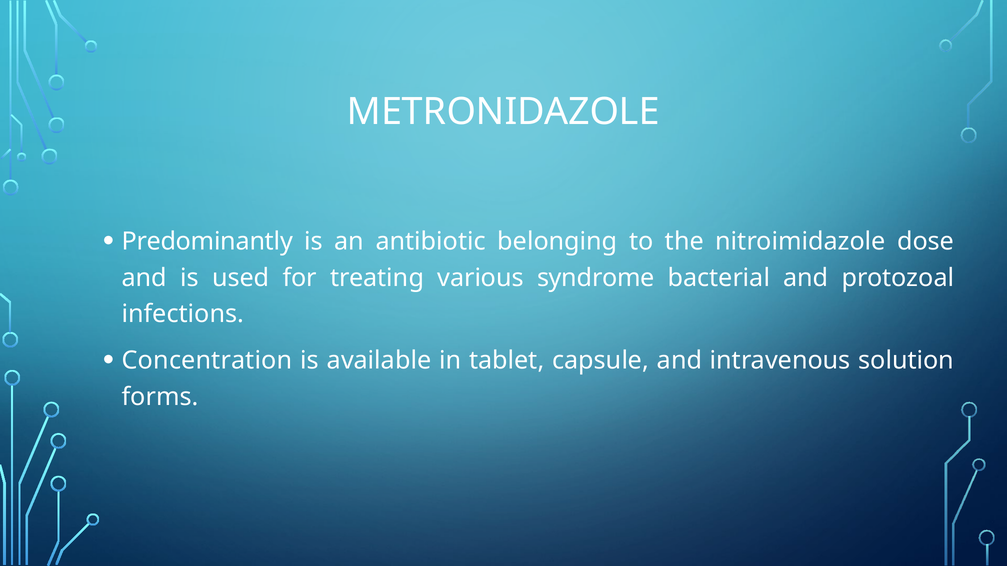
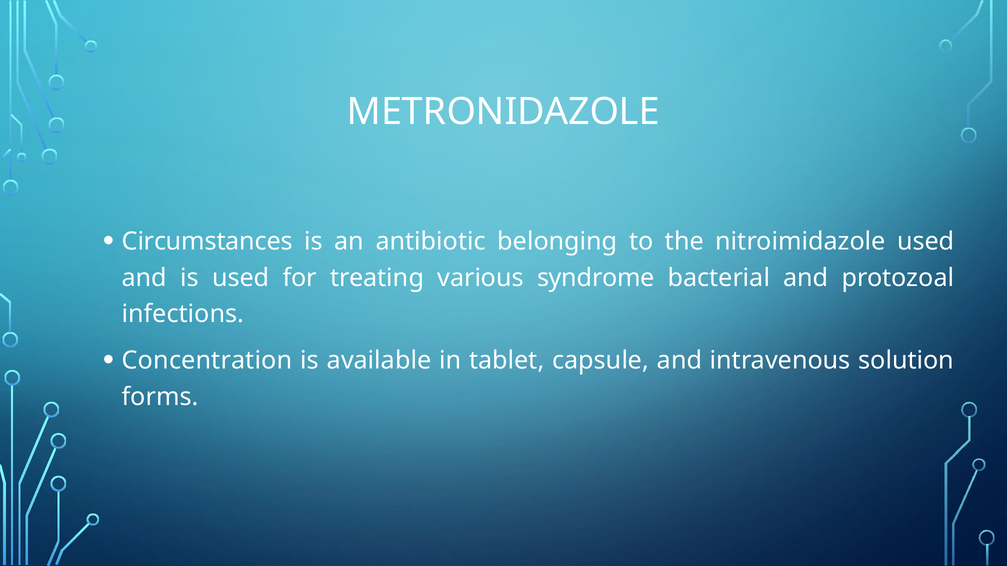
Predominantly: Predominantly -> Circumstances
nitroimidazole dose: dose -> used
